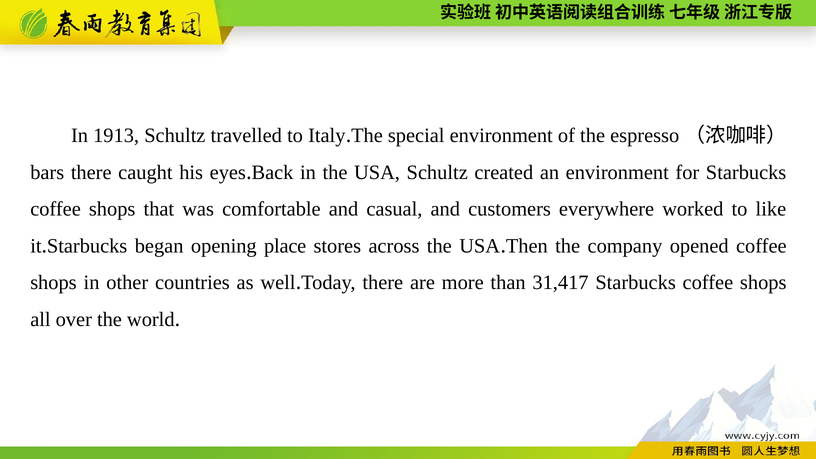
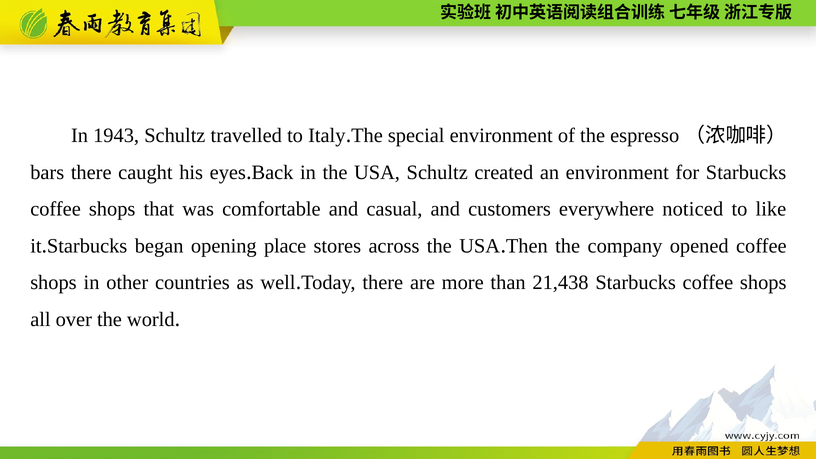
1913: 1913 -> 1943
worked: worked -> noticed
31,417: 31,417 -> 21,438
